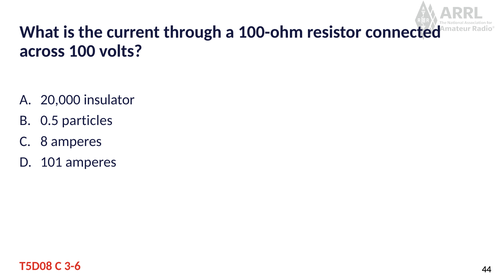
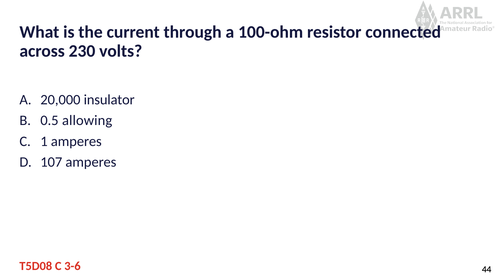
100: 100 -> 230
particles: particles -> allowing
8: 8 -> 1
101: 101 -> 107
